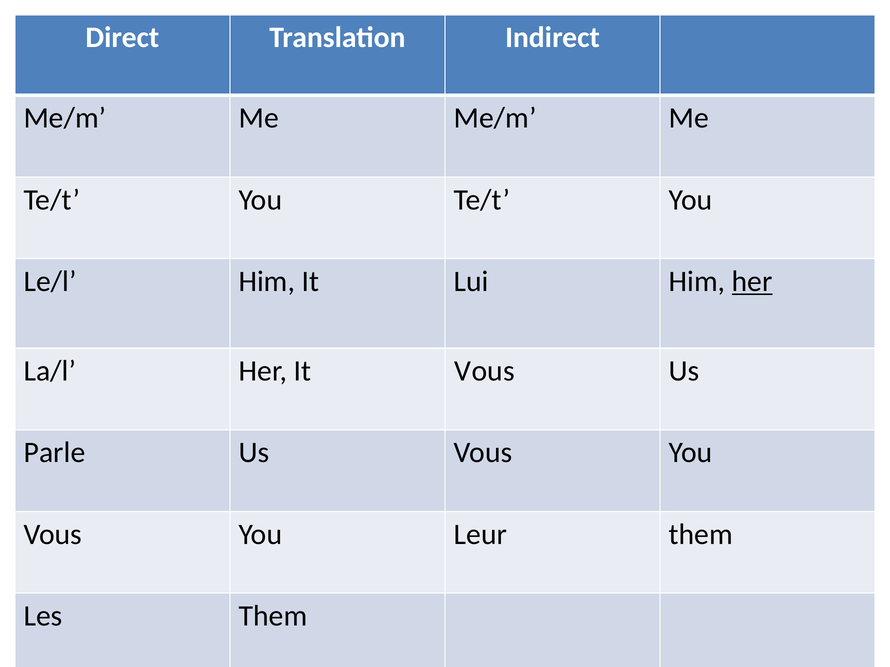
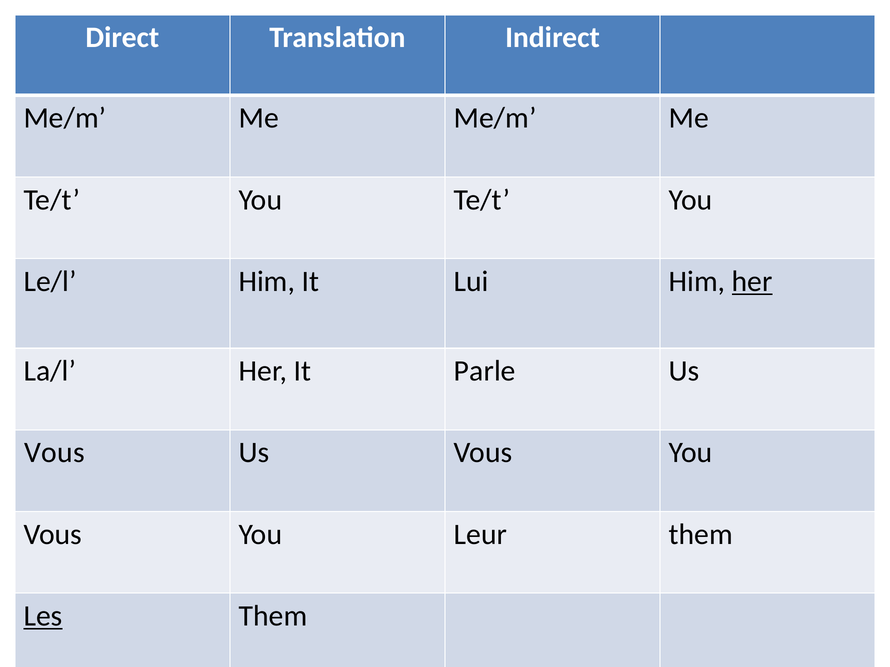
It Vous: Vous -> Parle
Parle at (55, 453): Parle -> Vous
Les underline: none -> present
